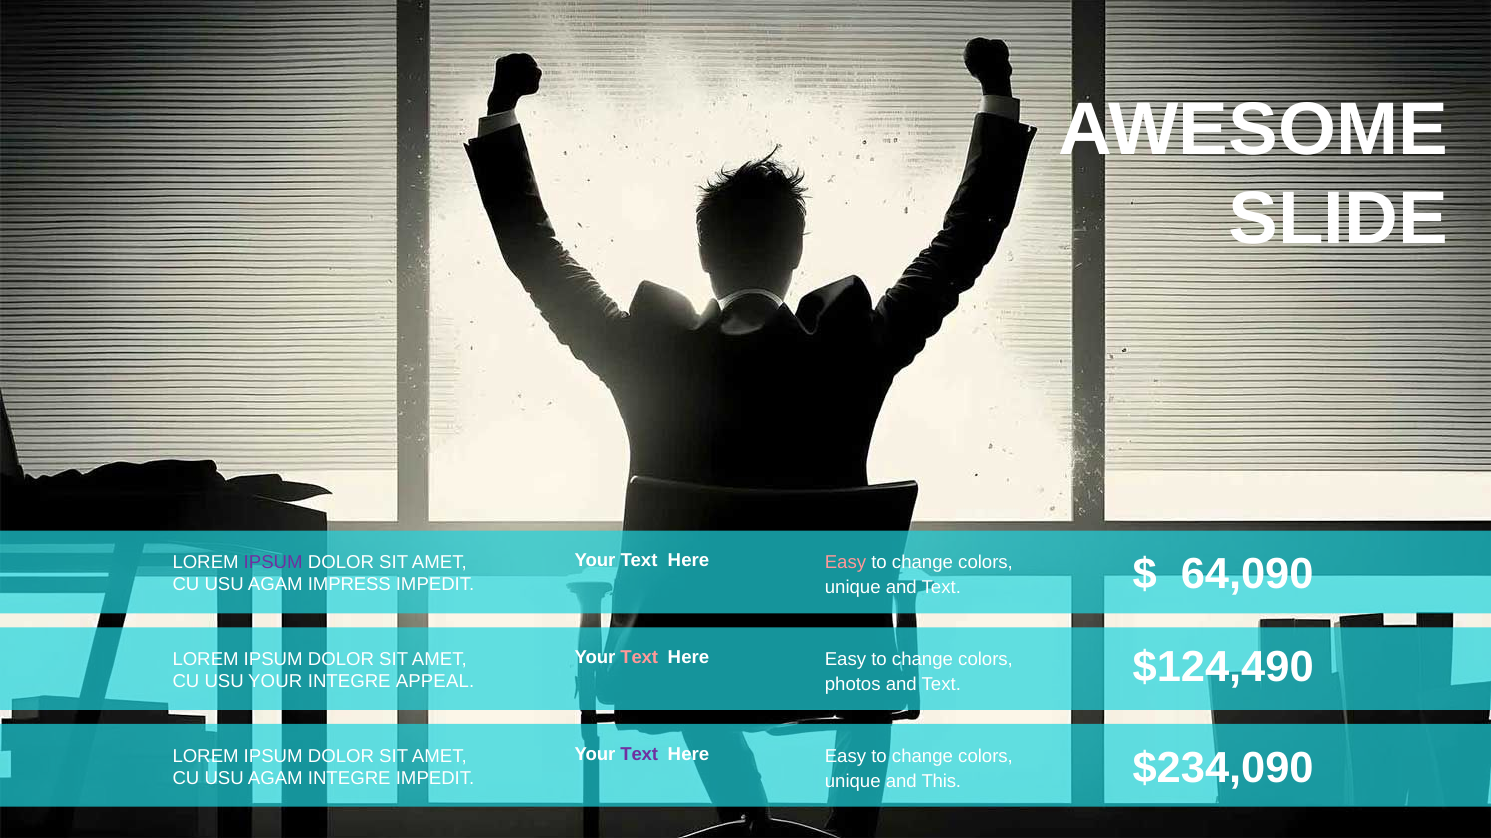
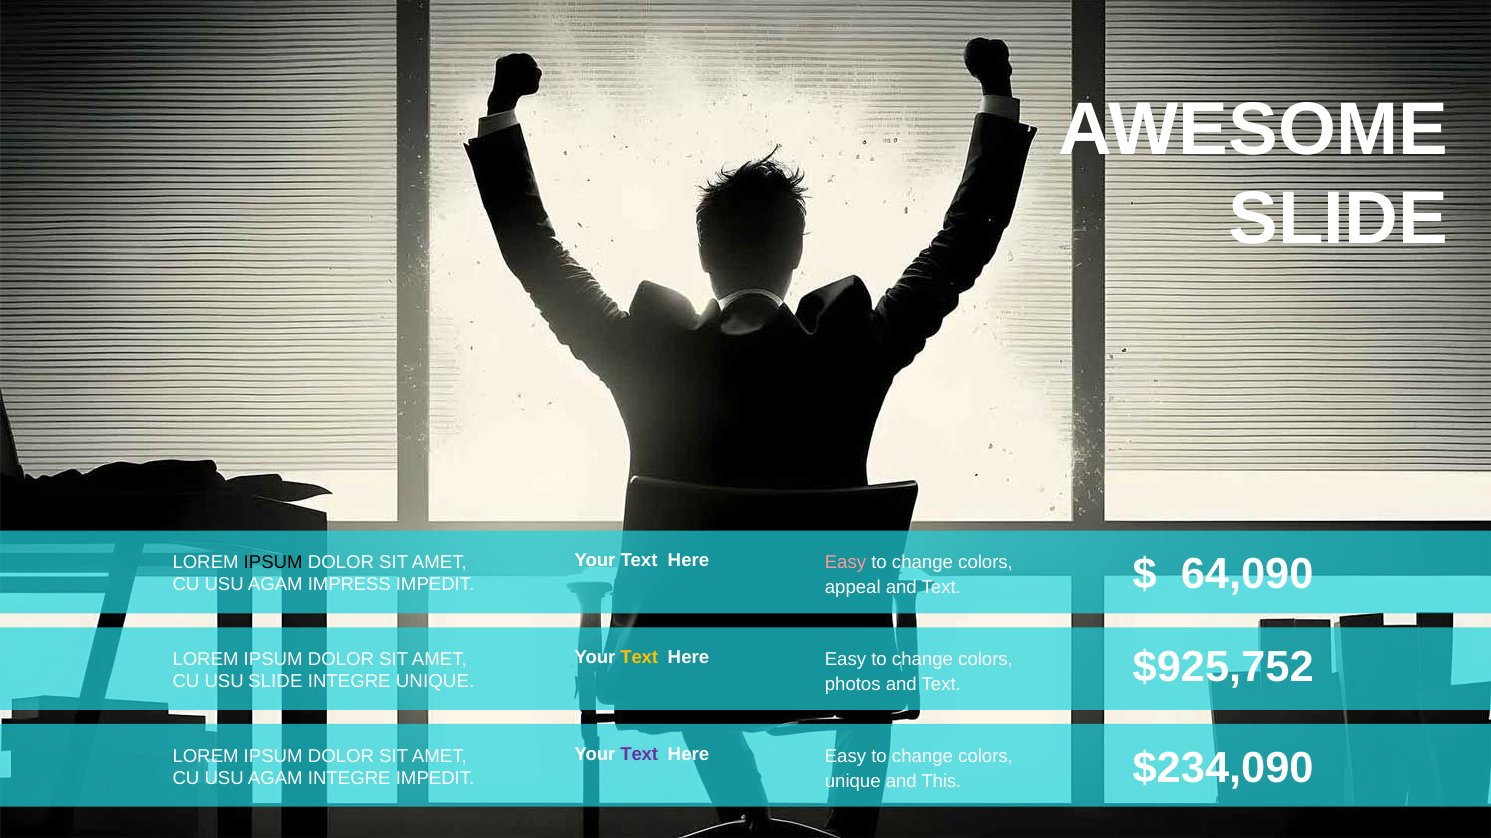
IPSUM at (273, 563) colour: purple -> black
unique at (853, 588): unique -> appeal
$124,490: $124,490 -> $925,752
Text at (639, 658) colour: pink -> yellow
USU YOUR: YOUR -> SLIDE
INTEGRE APPEAL: APPEAL -> UNIQUE
